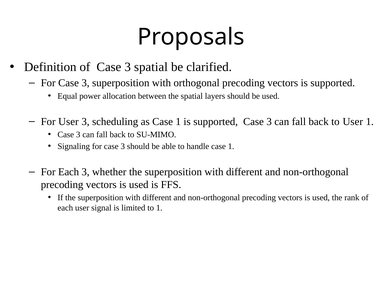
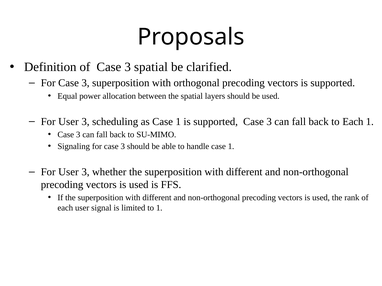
to User: User -> Each
Each at (69, 172): Each -> User
